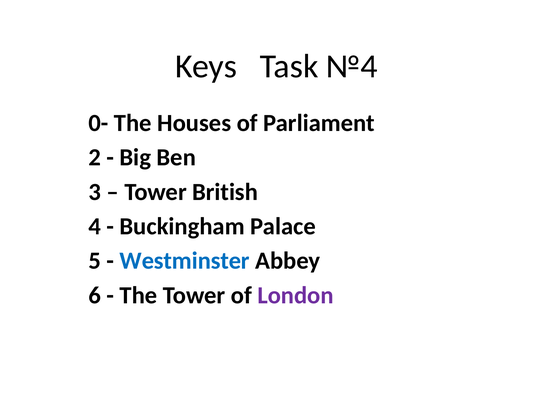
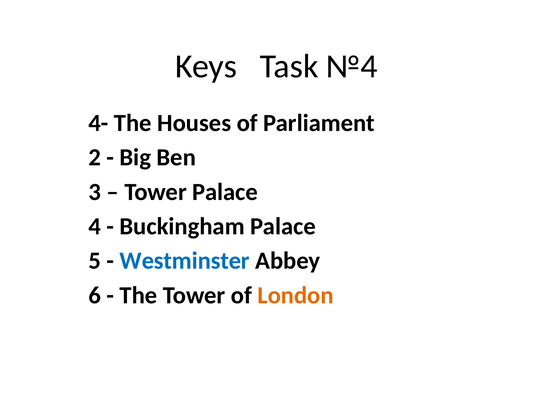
0-: 0- -> 4-
Tower British: British -> Palace
London colour: purple -> orange
